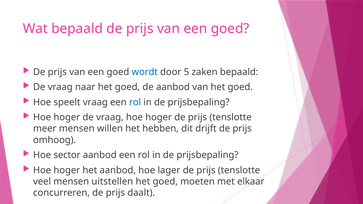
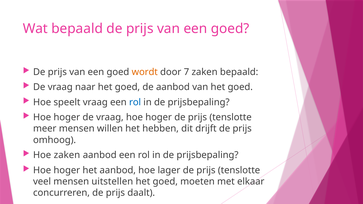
wordt colour: blue -> orange
5: 5 -> 7
Hoe sector: sector -> zaken
